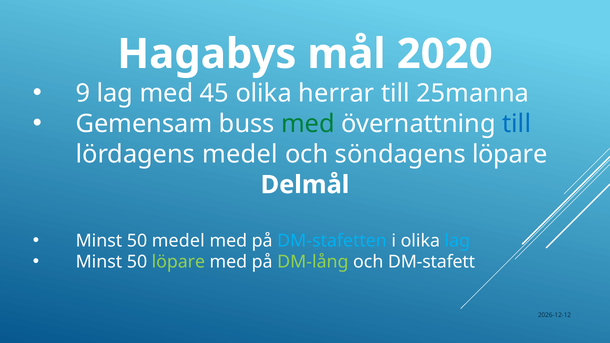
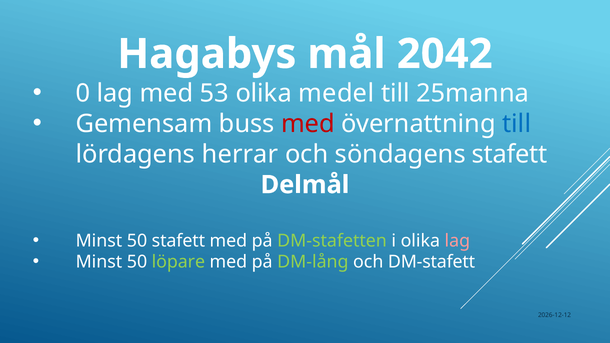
2020: 2020 -> 2042
9: 9 -> 0
45: 45 -> 53
herrar: herrar -> medel
med at (308, 124) colour: green -> red
lördagens medel: medel -> herrar
söndagens löpare: löpare -> stafett
50 medel: medel -> stafett
DM-stafetten colour: light blue -> light green
lag at (457, 241) colour: light blue -> pink
